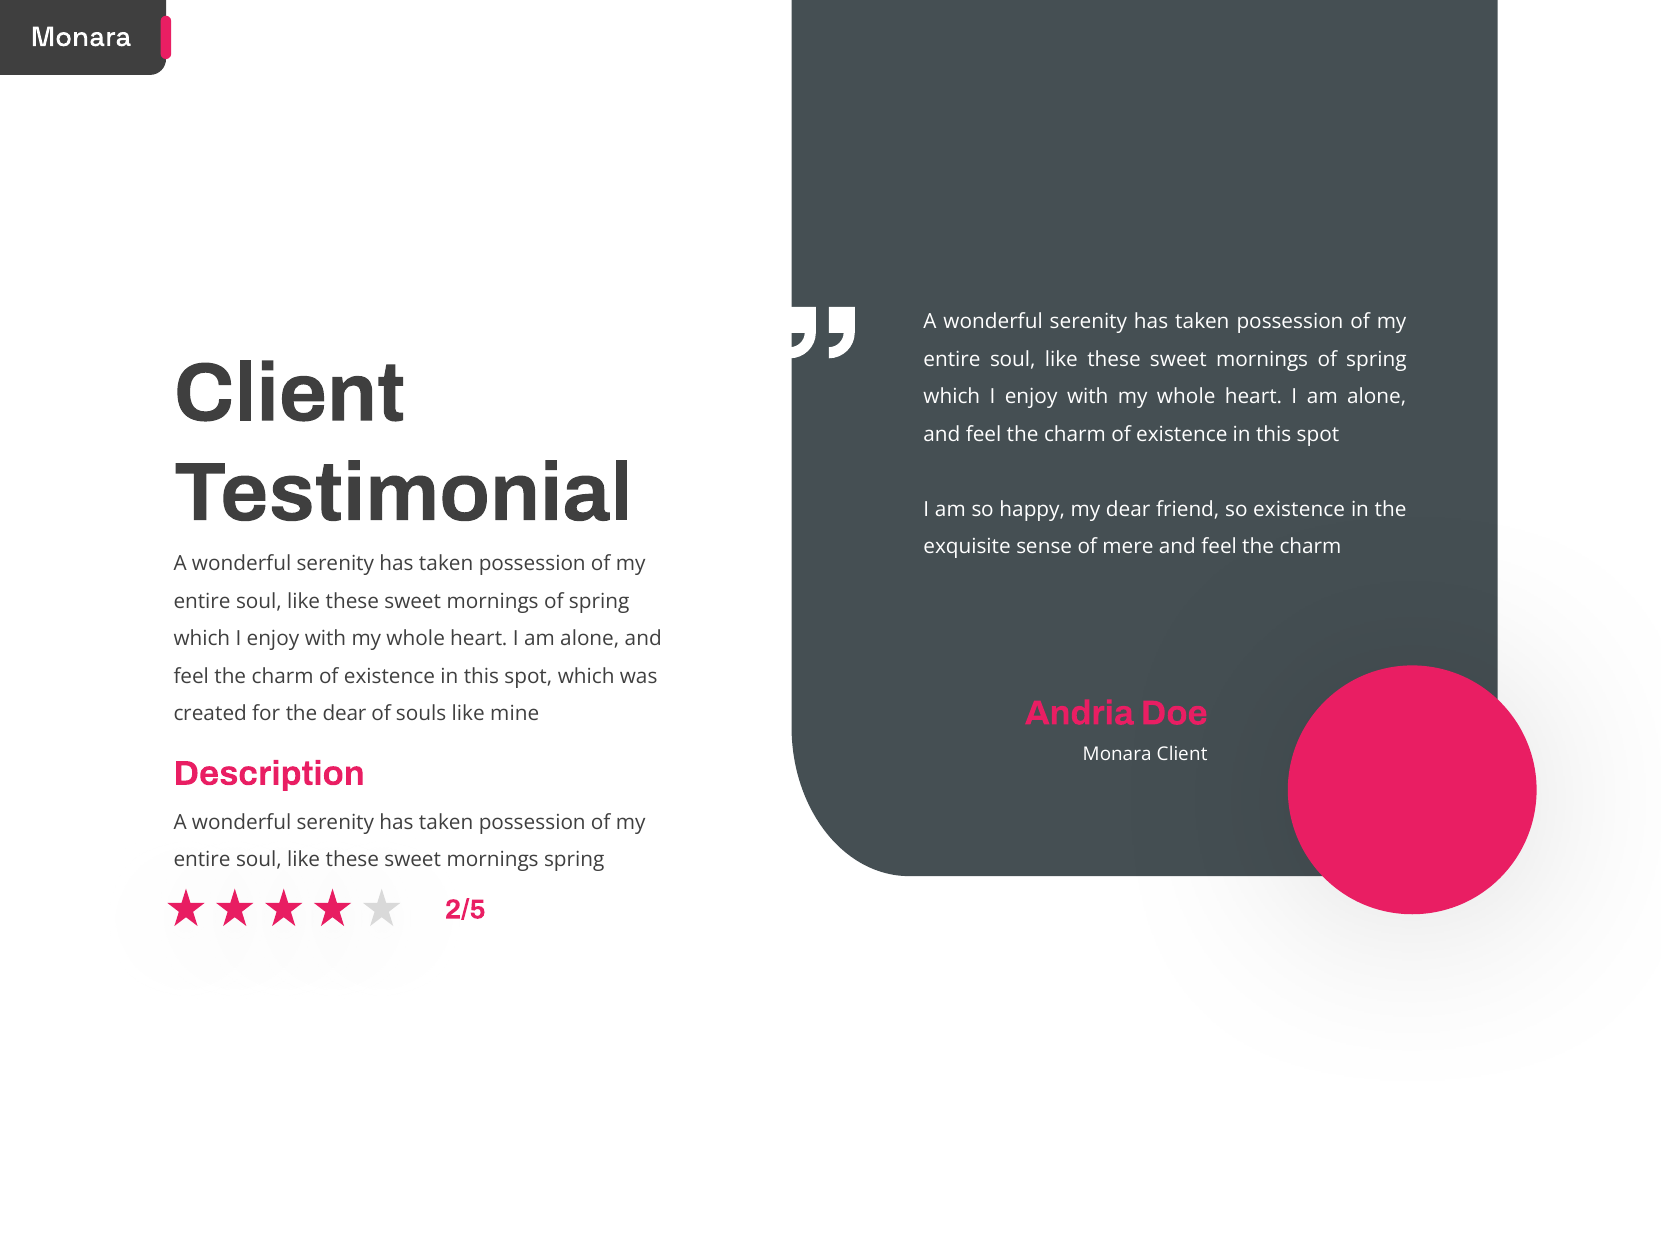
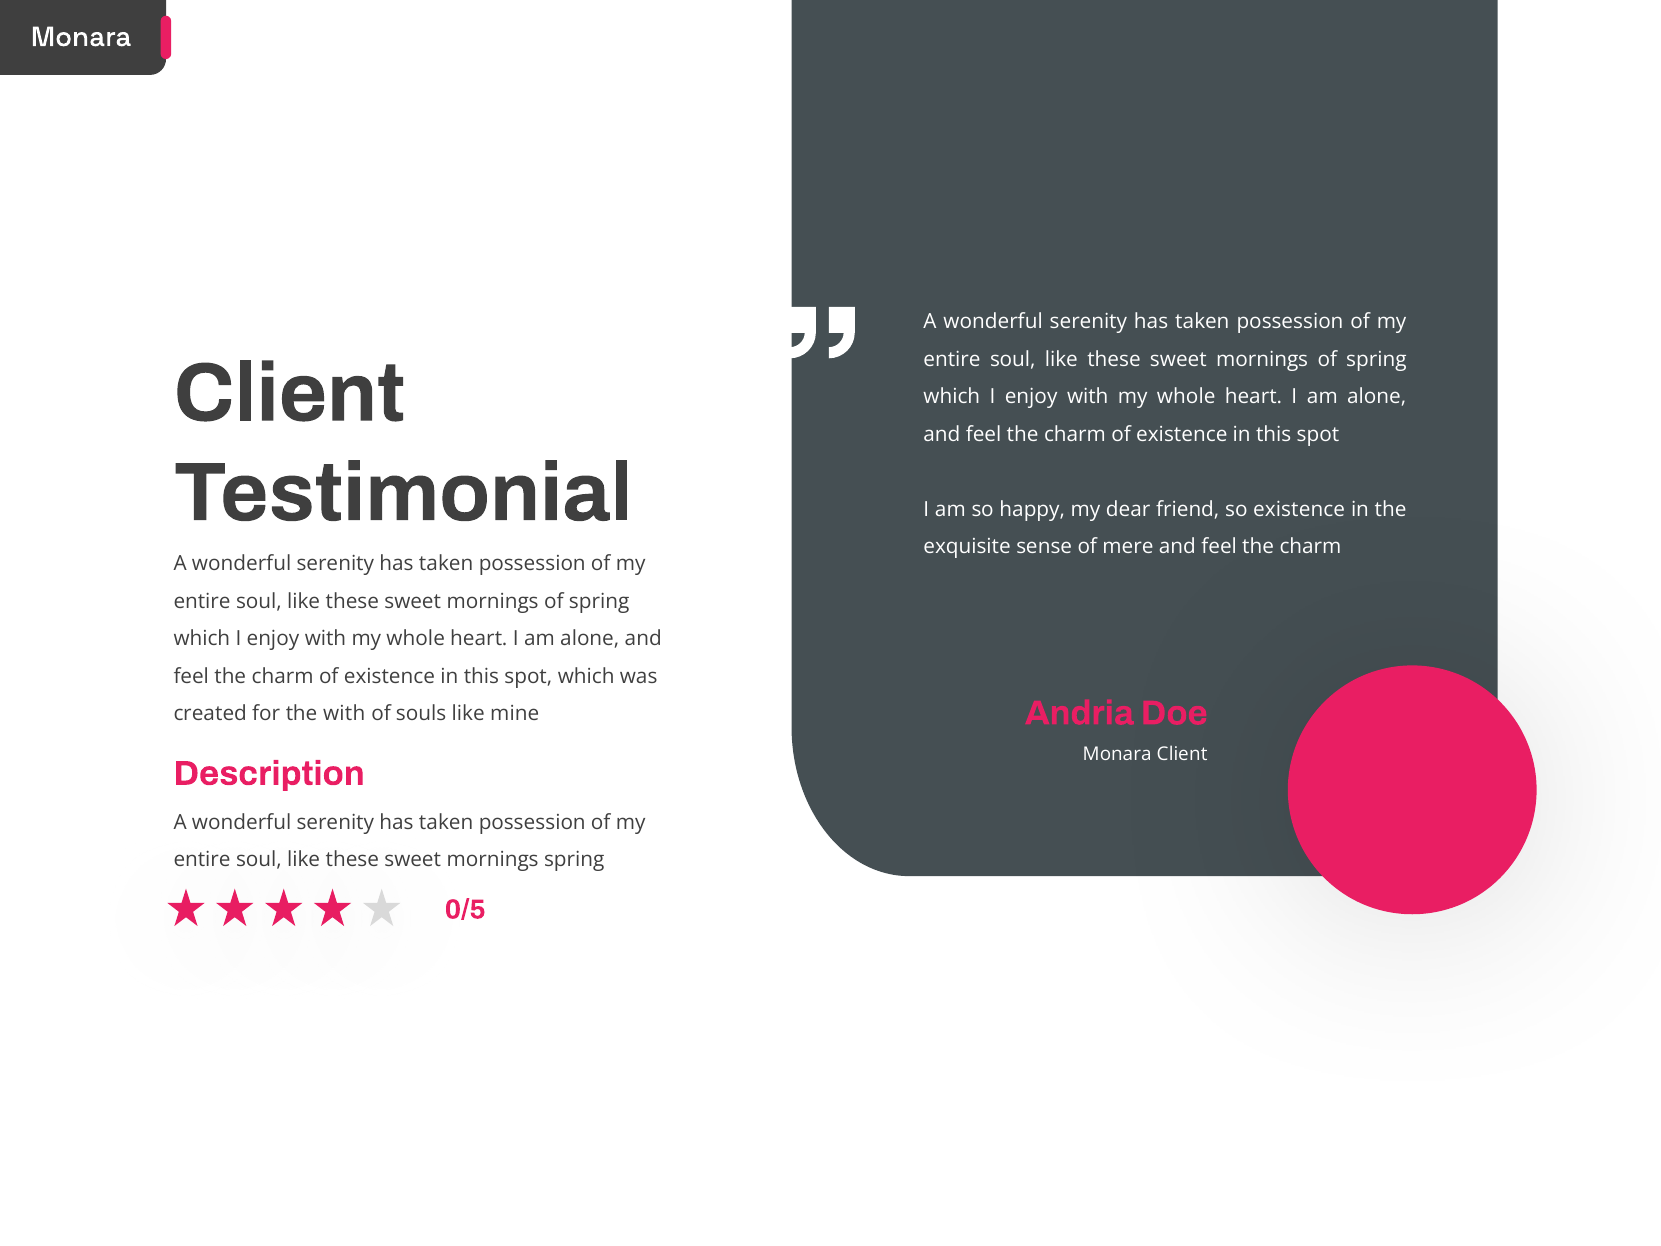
the dear: dear -> with
2/5: 2/5 -> 0/5
